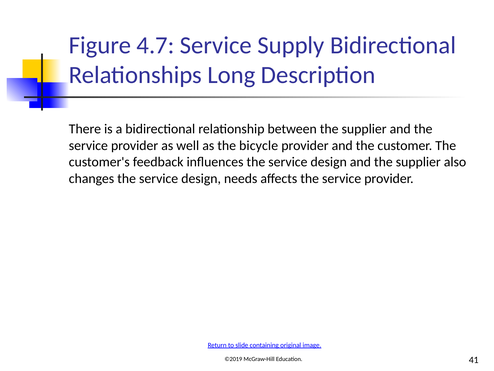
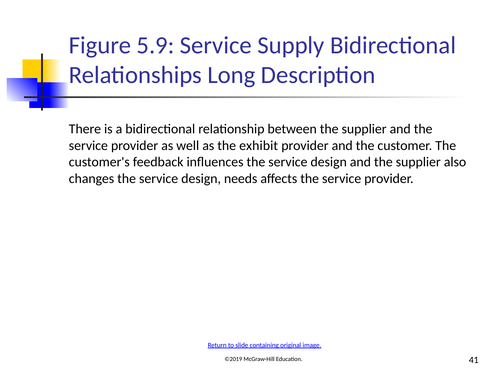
4.7: 4.7 -> 5.9
bicycle: bicycle -> exhibit
